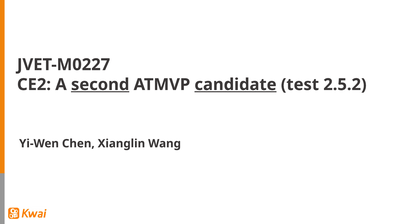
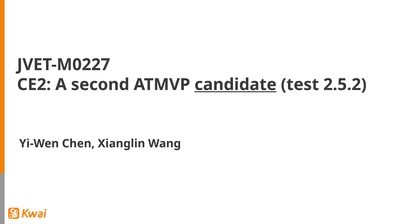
second underline: present -> none
